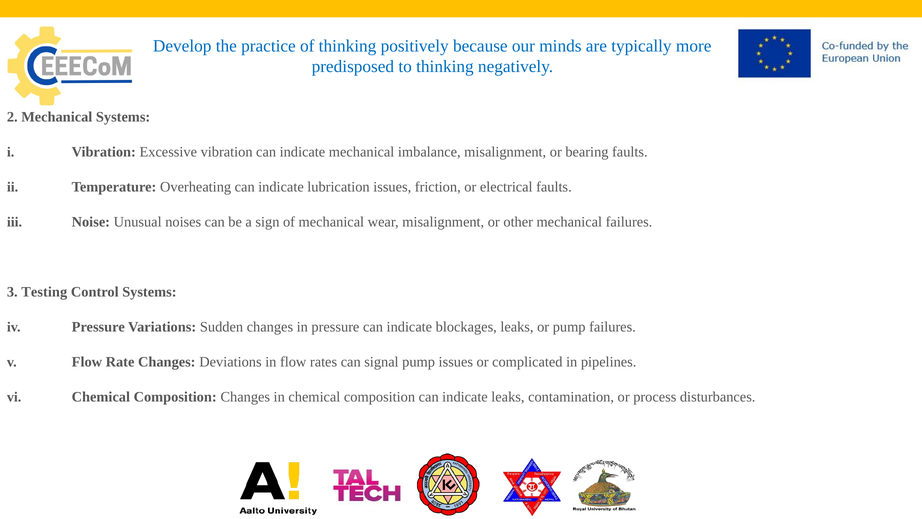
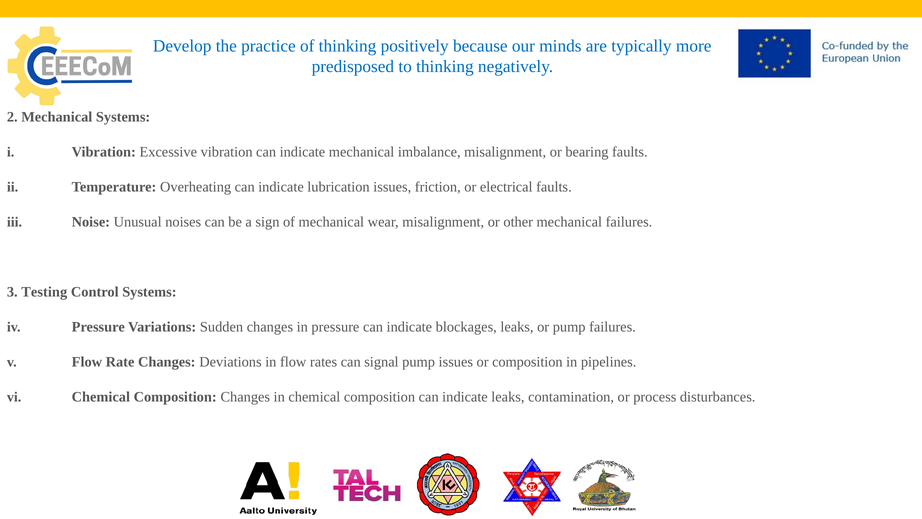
or complicated: complicated -> composition
